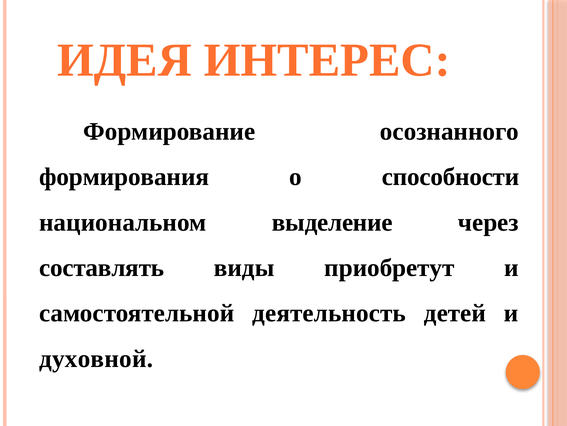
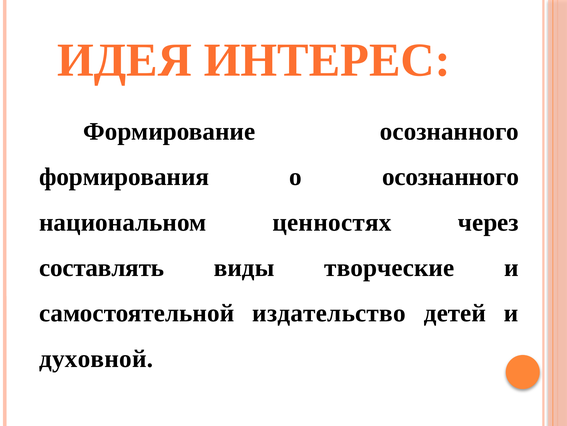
о способности: способности -> осознанного
выделение: выделение -> ценностях
приобретут: приобретут -> творческие
деятельность: деятельность -> издательство
